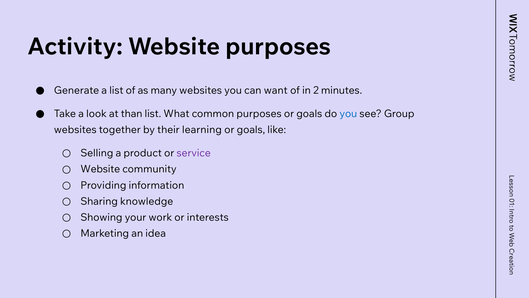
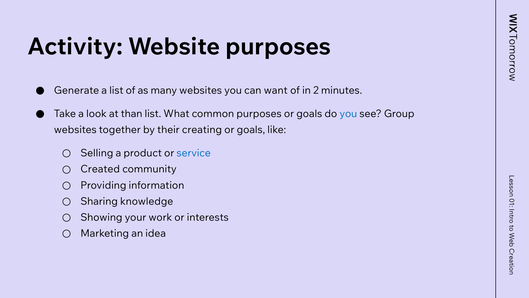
learning: learning -> creating
service colour: purple -> blue
Website at (100, 169): Website -> Created
